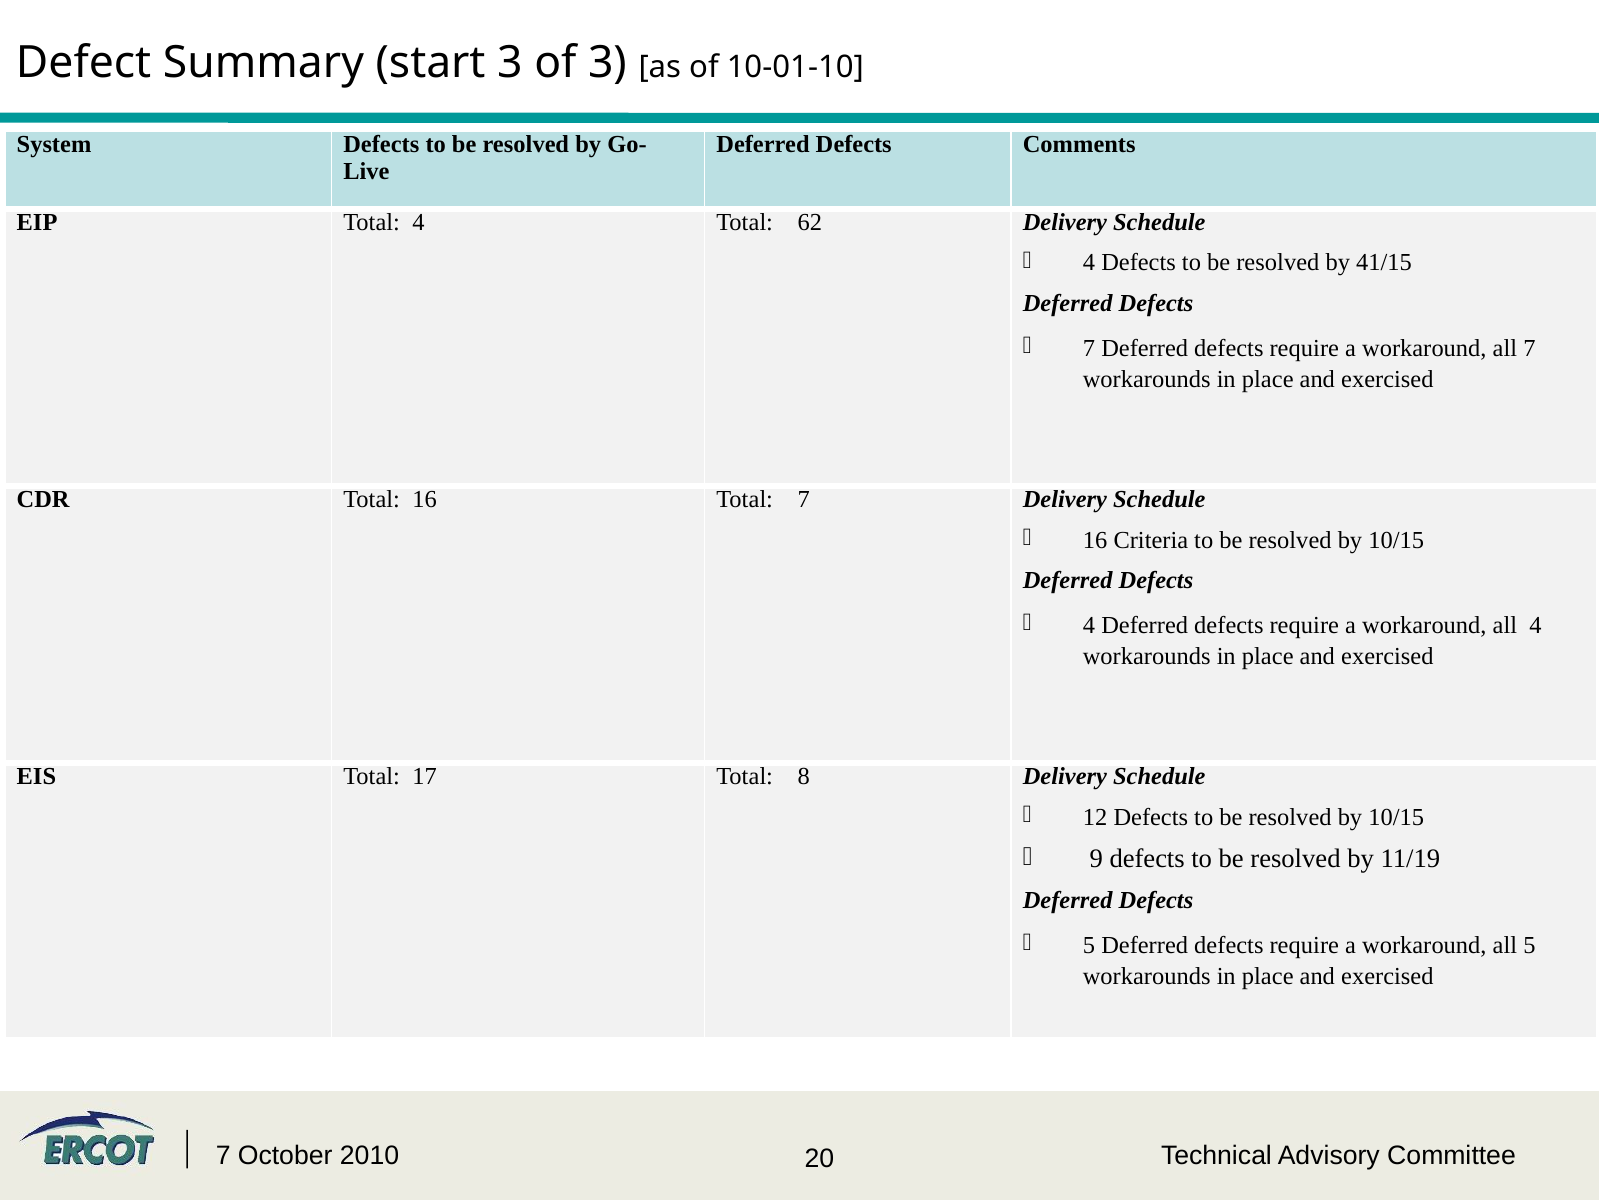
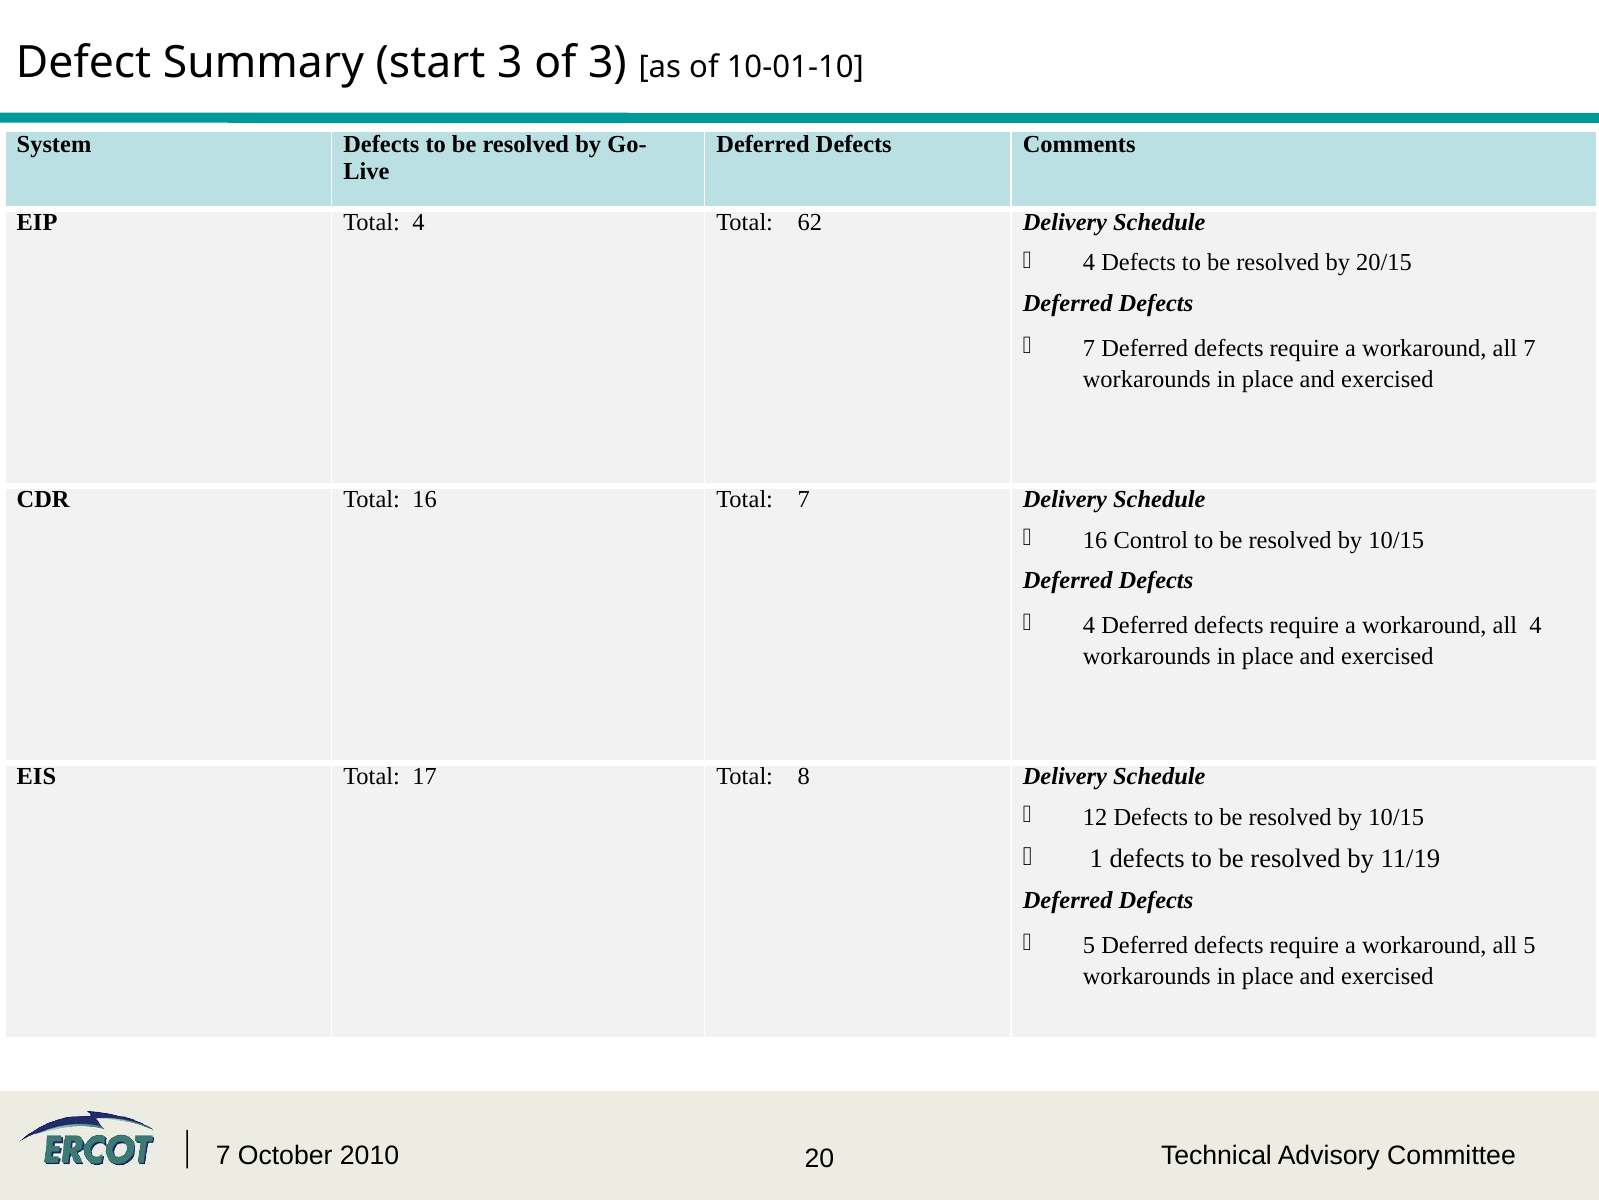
41/15: 41/15 -> 20/15
Criteria: Criteria -> Control
9: 9 -> 1
